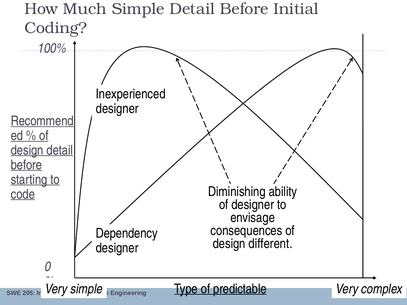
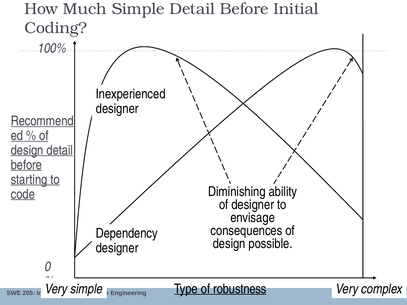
different: different -> possible
predictable: predictable -> robustness
